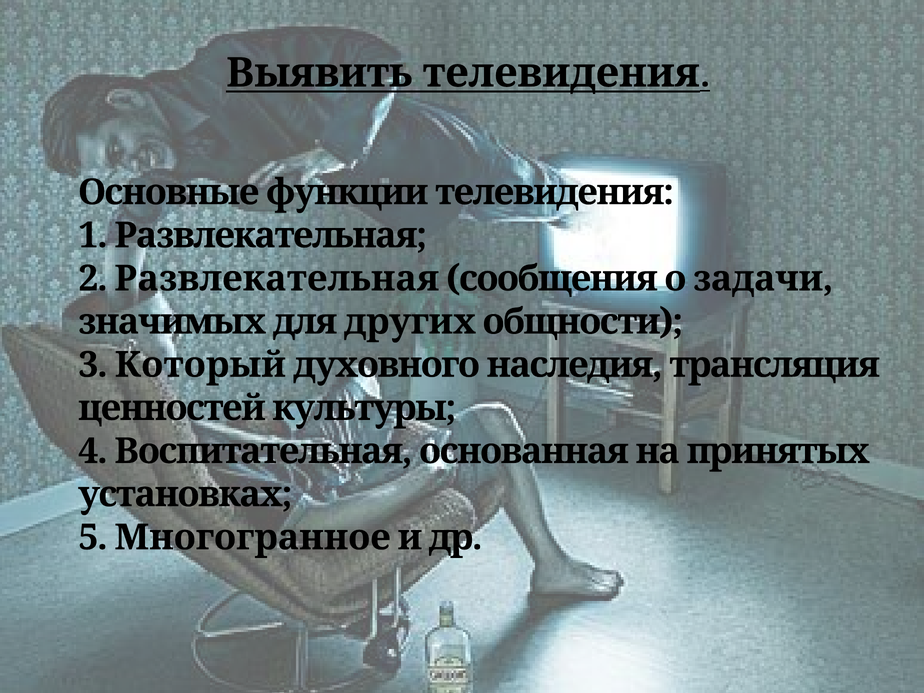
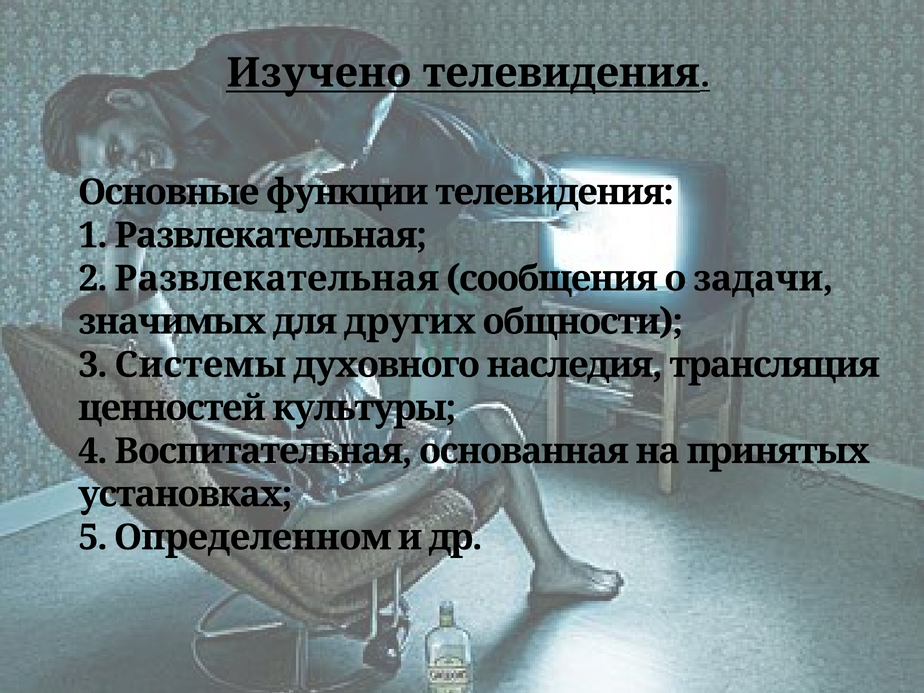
Выявить: Выявить -> Изучено
Который: Который -> Системы
Многогранное: Многогранное -> Определенном
